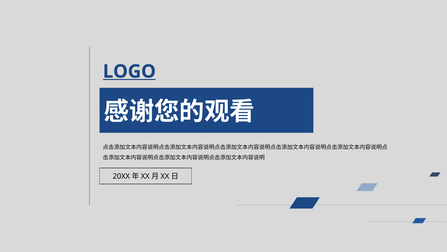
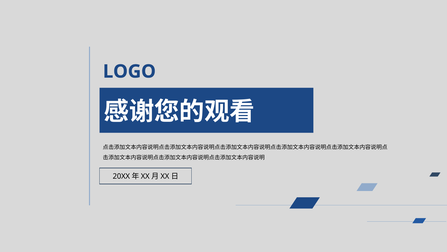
LOGO underline: present -> none
